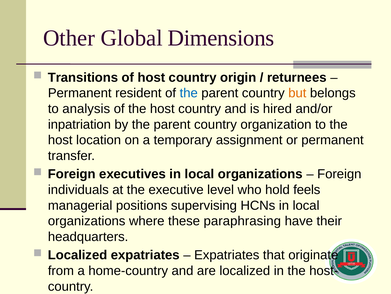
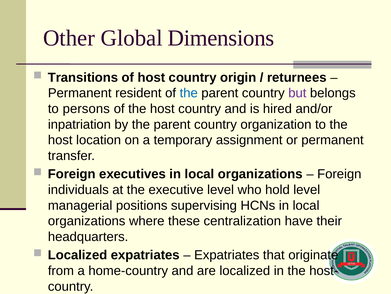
but colour: orange -> purple
analysis: analysis -> persons
hold feels: feels -> level
paraphrasing: paraphrasing -> centralization
